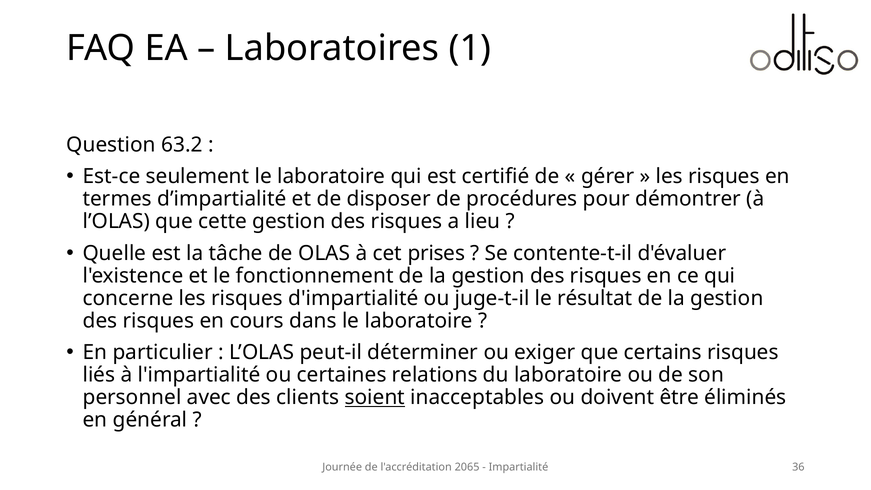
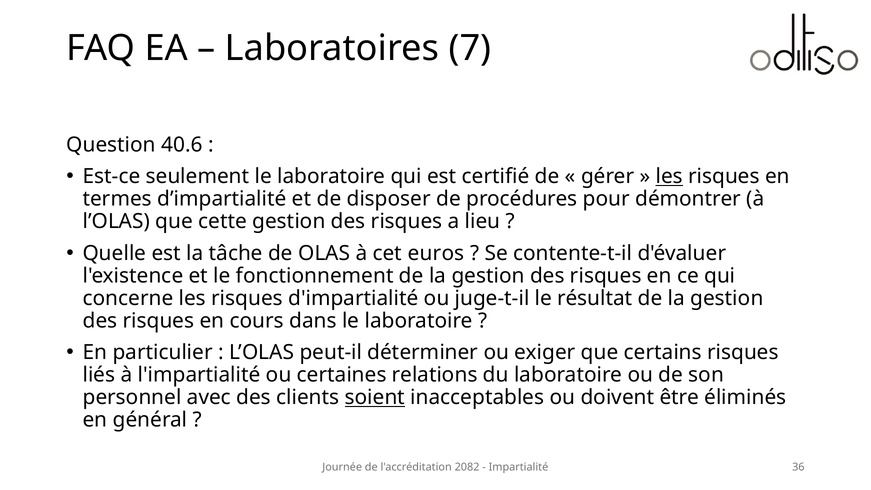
1: 1 -> 7
63.2: 63.2 -> 40.6
les at (669, 176) underline: none -> present
prises: prises -> euros
2065: 2065 -> 2082
